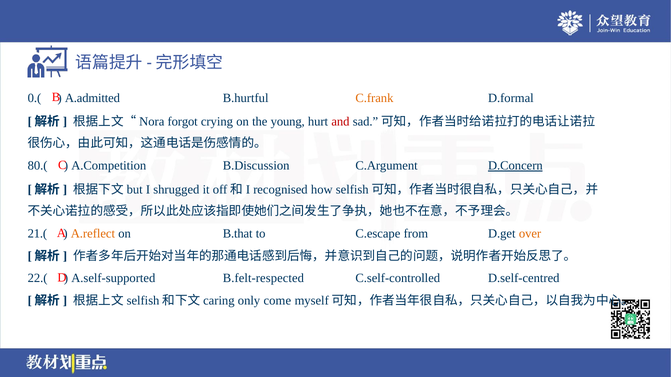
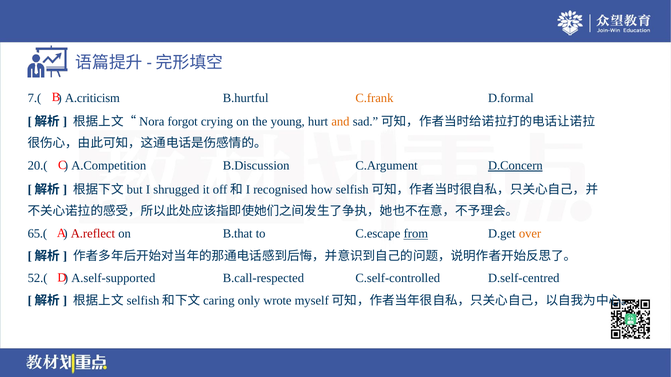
0.(: 0.( -> 7.(
A.admitted: A.admitted -> A.criticism
and colour: red -> orange
80.(: 80.( -> 20.(
21.(: 21.( -> 65.(
A.reflect colour: orange -> red
from underline: none -> present
22.(: 22.( -> 52.(
B.felt-respected: B.felt-respected -> B.call-respected
come: come -> wrote
